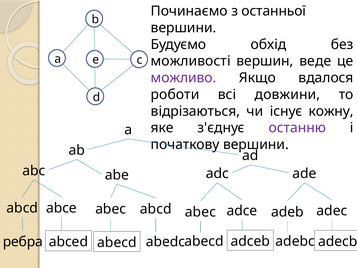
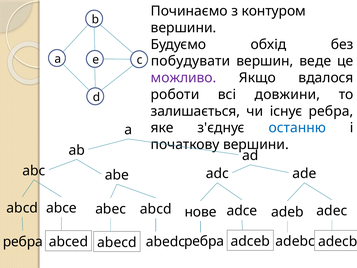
останньої: останньої -> контуром
можливості: можливості -> побудувати
відрізаються: відрізаються -> залишається
існує кожну: кожну -> ребра
останню colour: purple -> blue
abec at (200, 212): abec -> нове
abecd at (204, 241): abecd -> ребра
